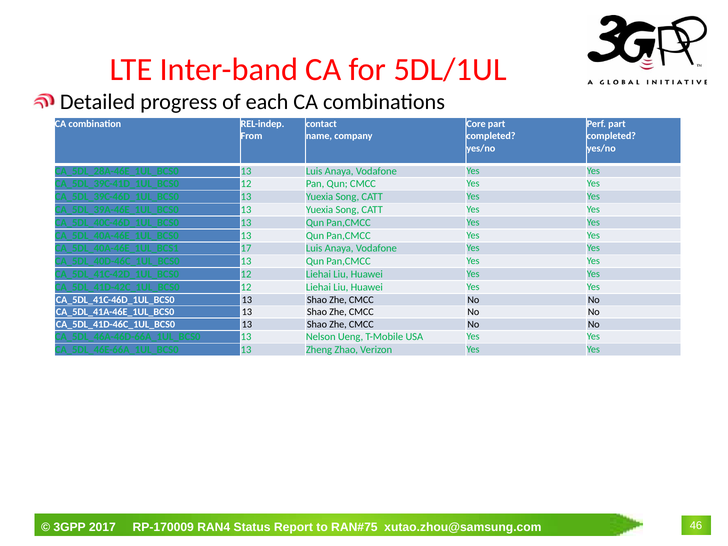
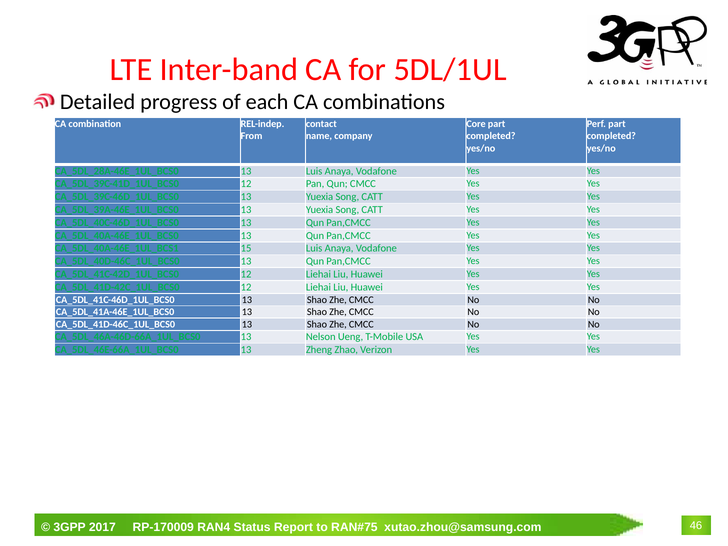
17: 17 -> 15
